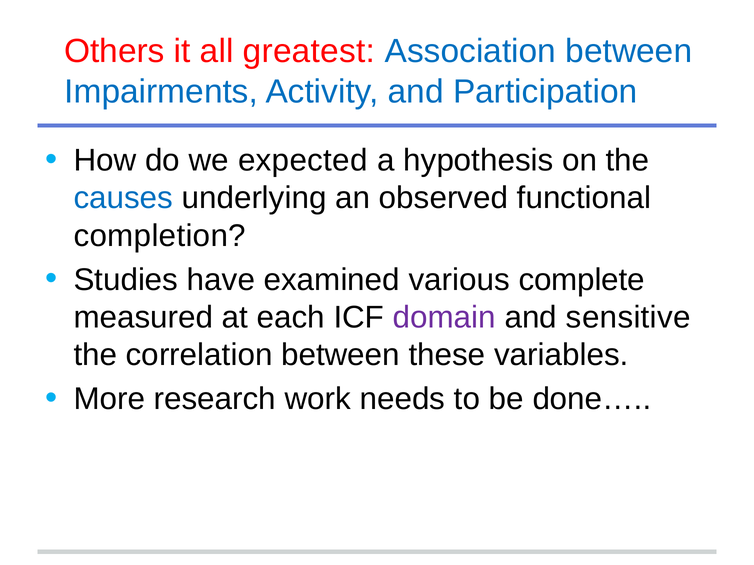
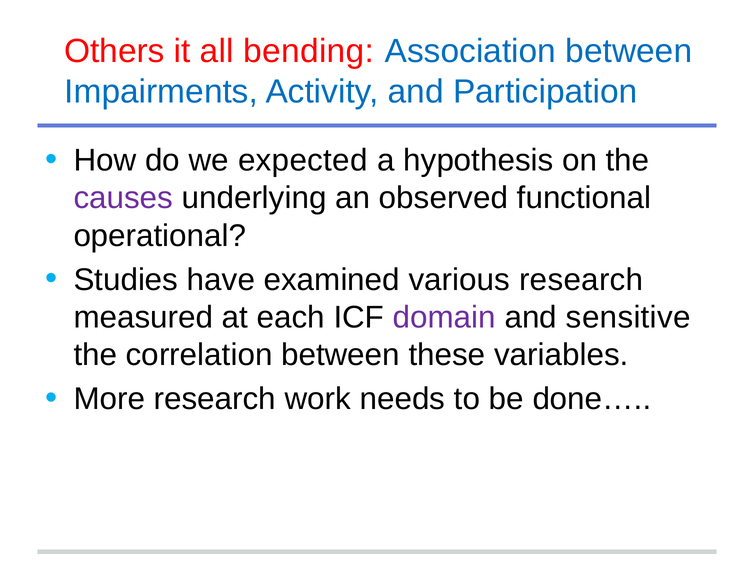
greatest: greatest -> bending
causes colour: blue -> purple
completion: completion -> operational
various complete: complete -> research
